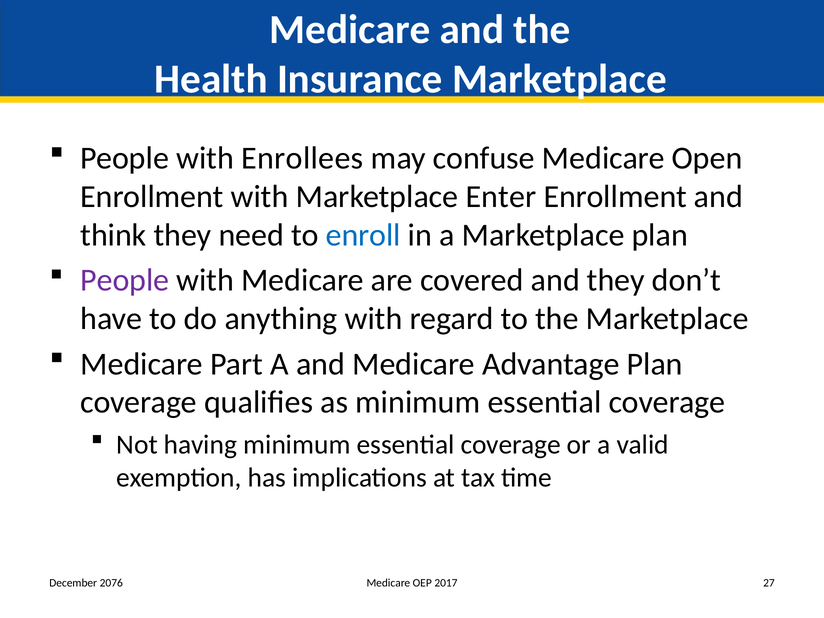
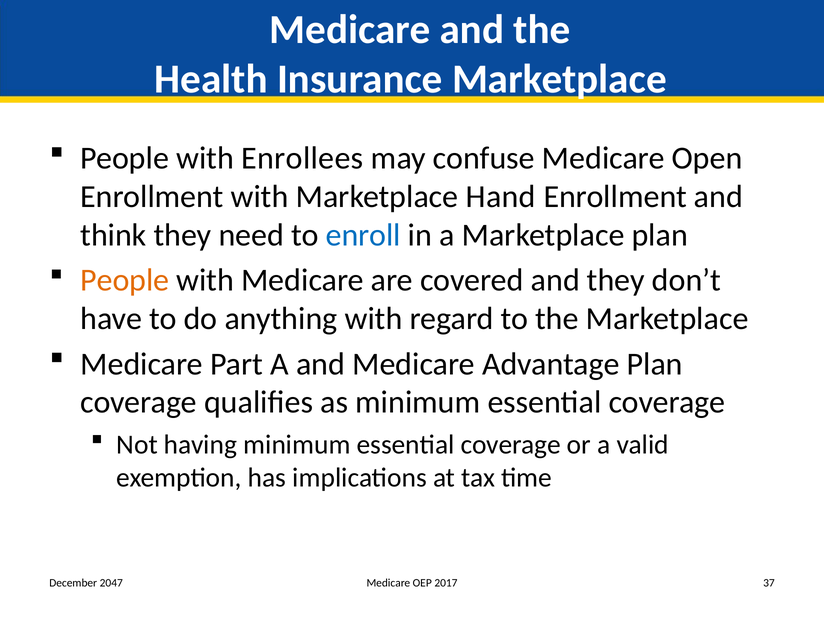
Enter: Enter -> Hand
People at (125, 280) colour: purple -> orange
2076: 2076 -> 2047
27: 27 -> 37
